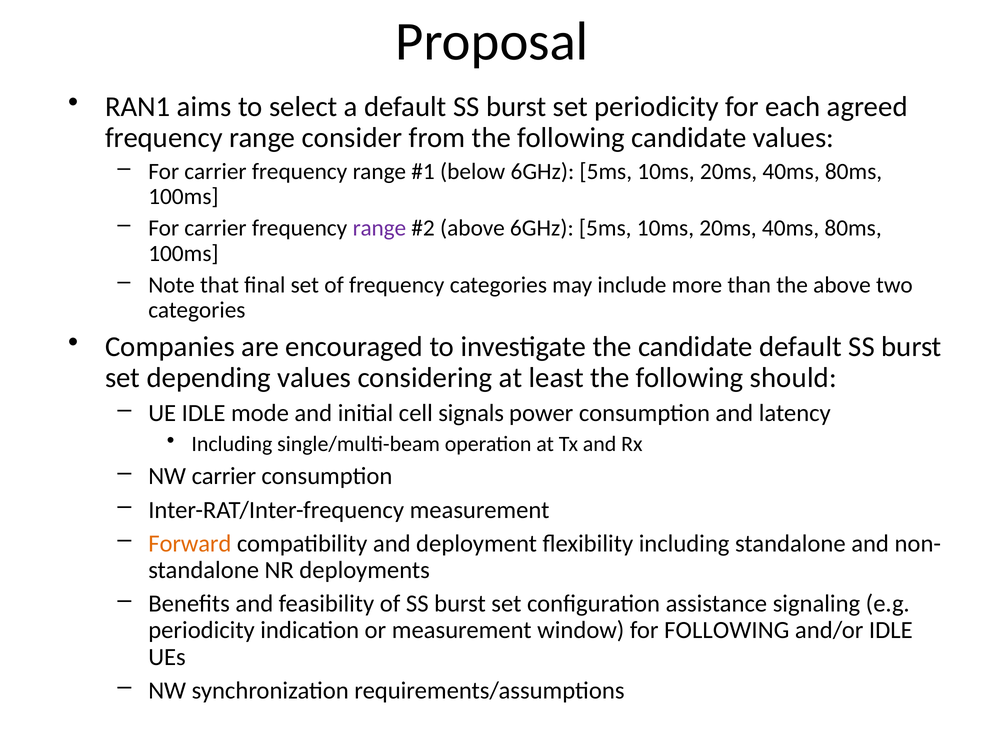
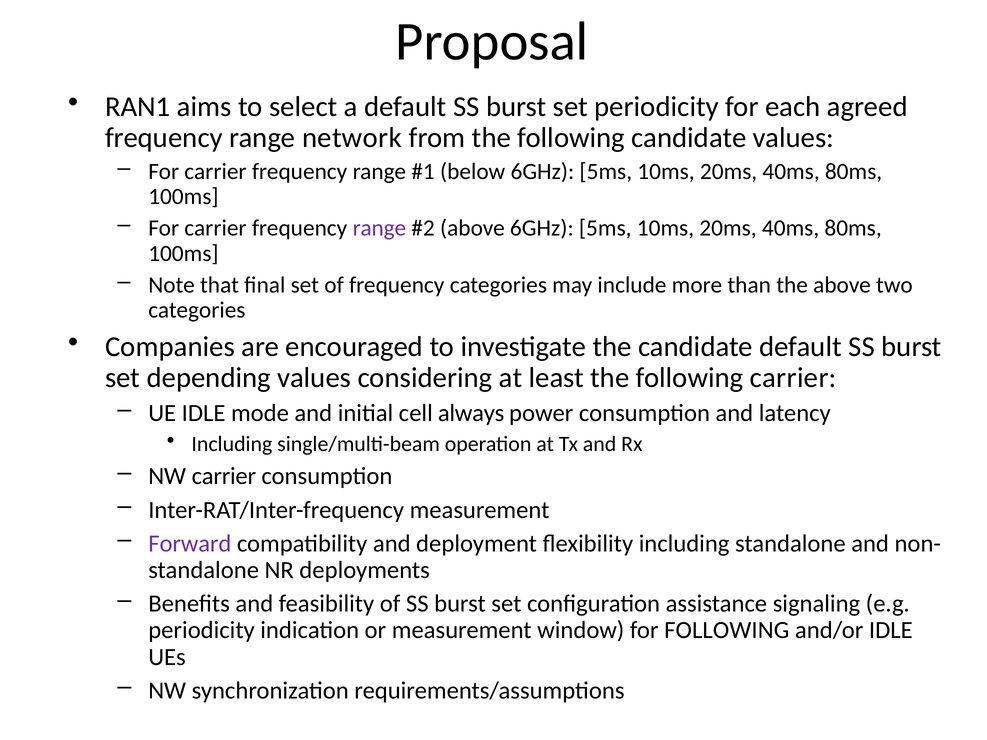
consider: consider -> network
following should: should -> carrier
signals: signals -> always
Forward colour: orange -> purple
